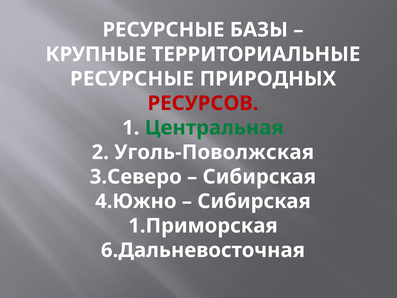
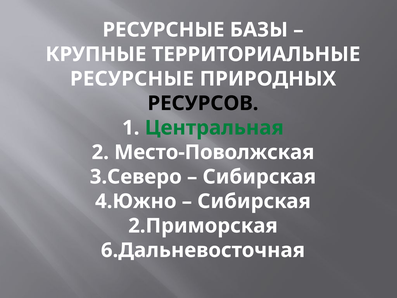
РЕСУРСОВ colour: red -> black
Уголь-Поволжская: Уголь-Поволжская -> Место-Поволжская
1.Приморская: 1.Приморская -> 2.Приморская
